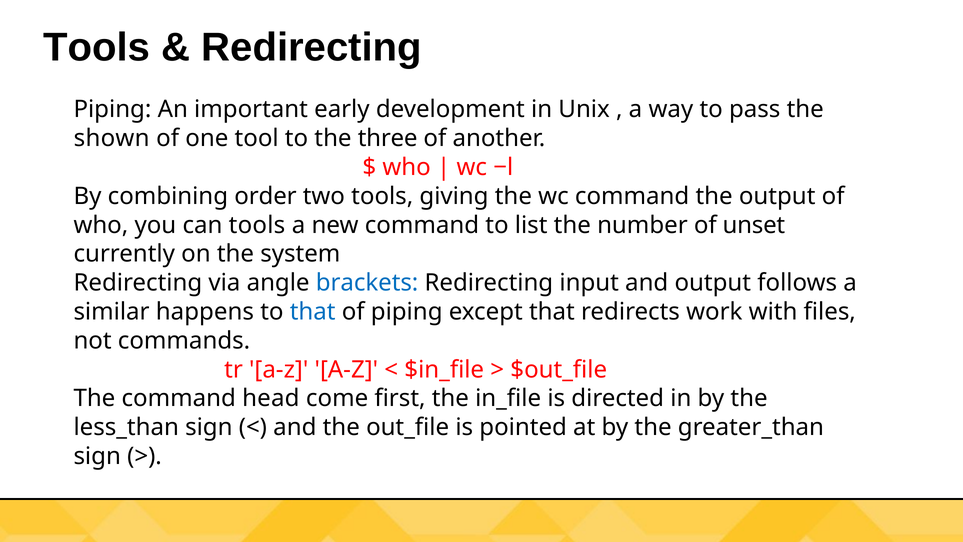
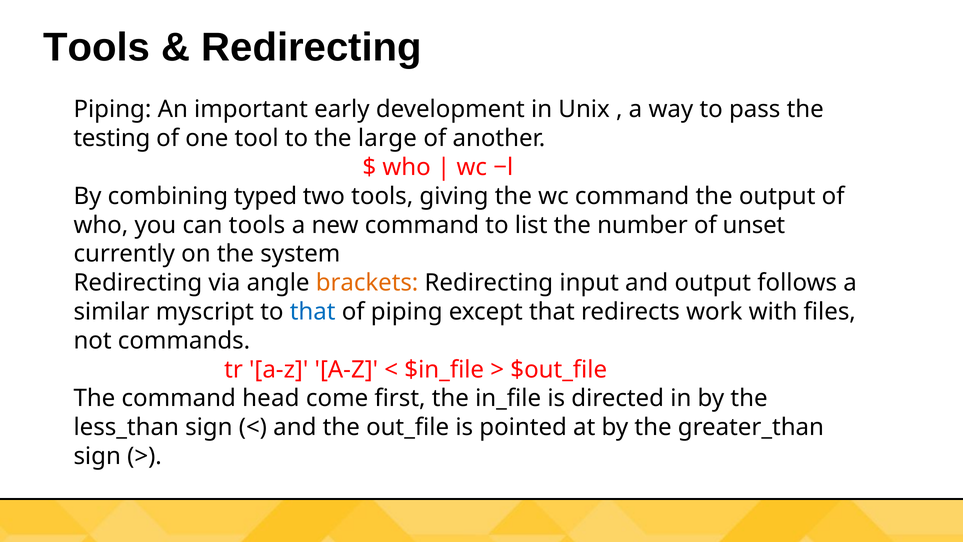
shown: shown -> testing
three: three -> large
order: order -> typed
brackets colour: blue -> orange
happens: happens -> myscript
